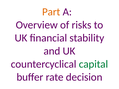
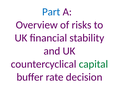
Part colour: orange -> blue
